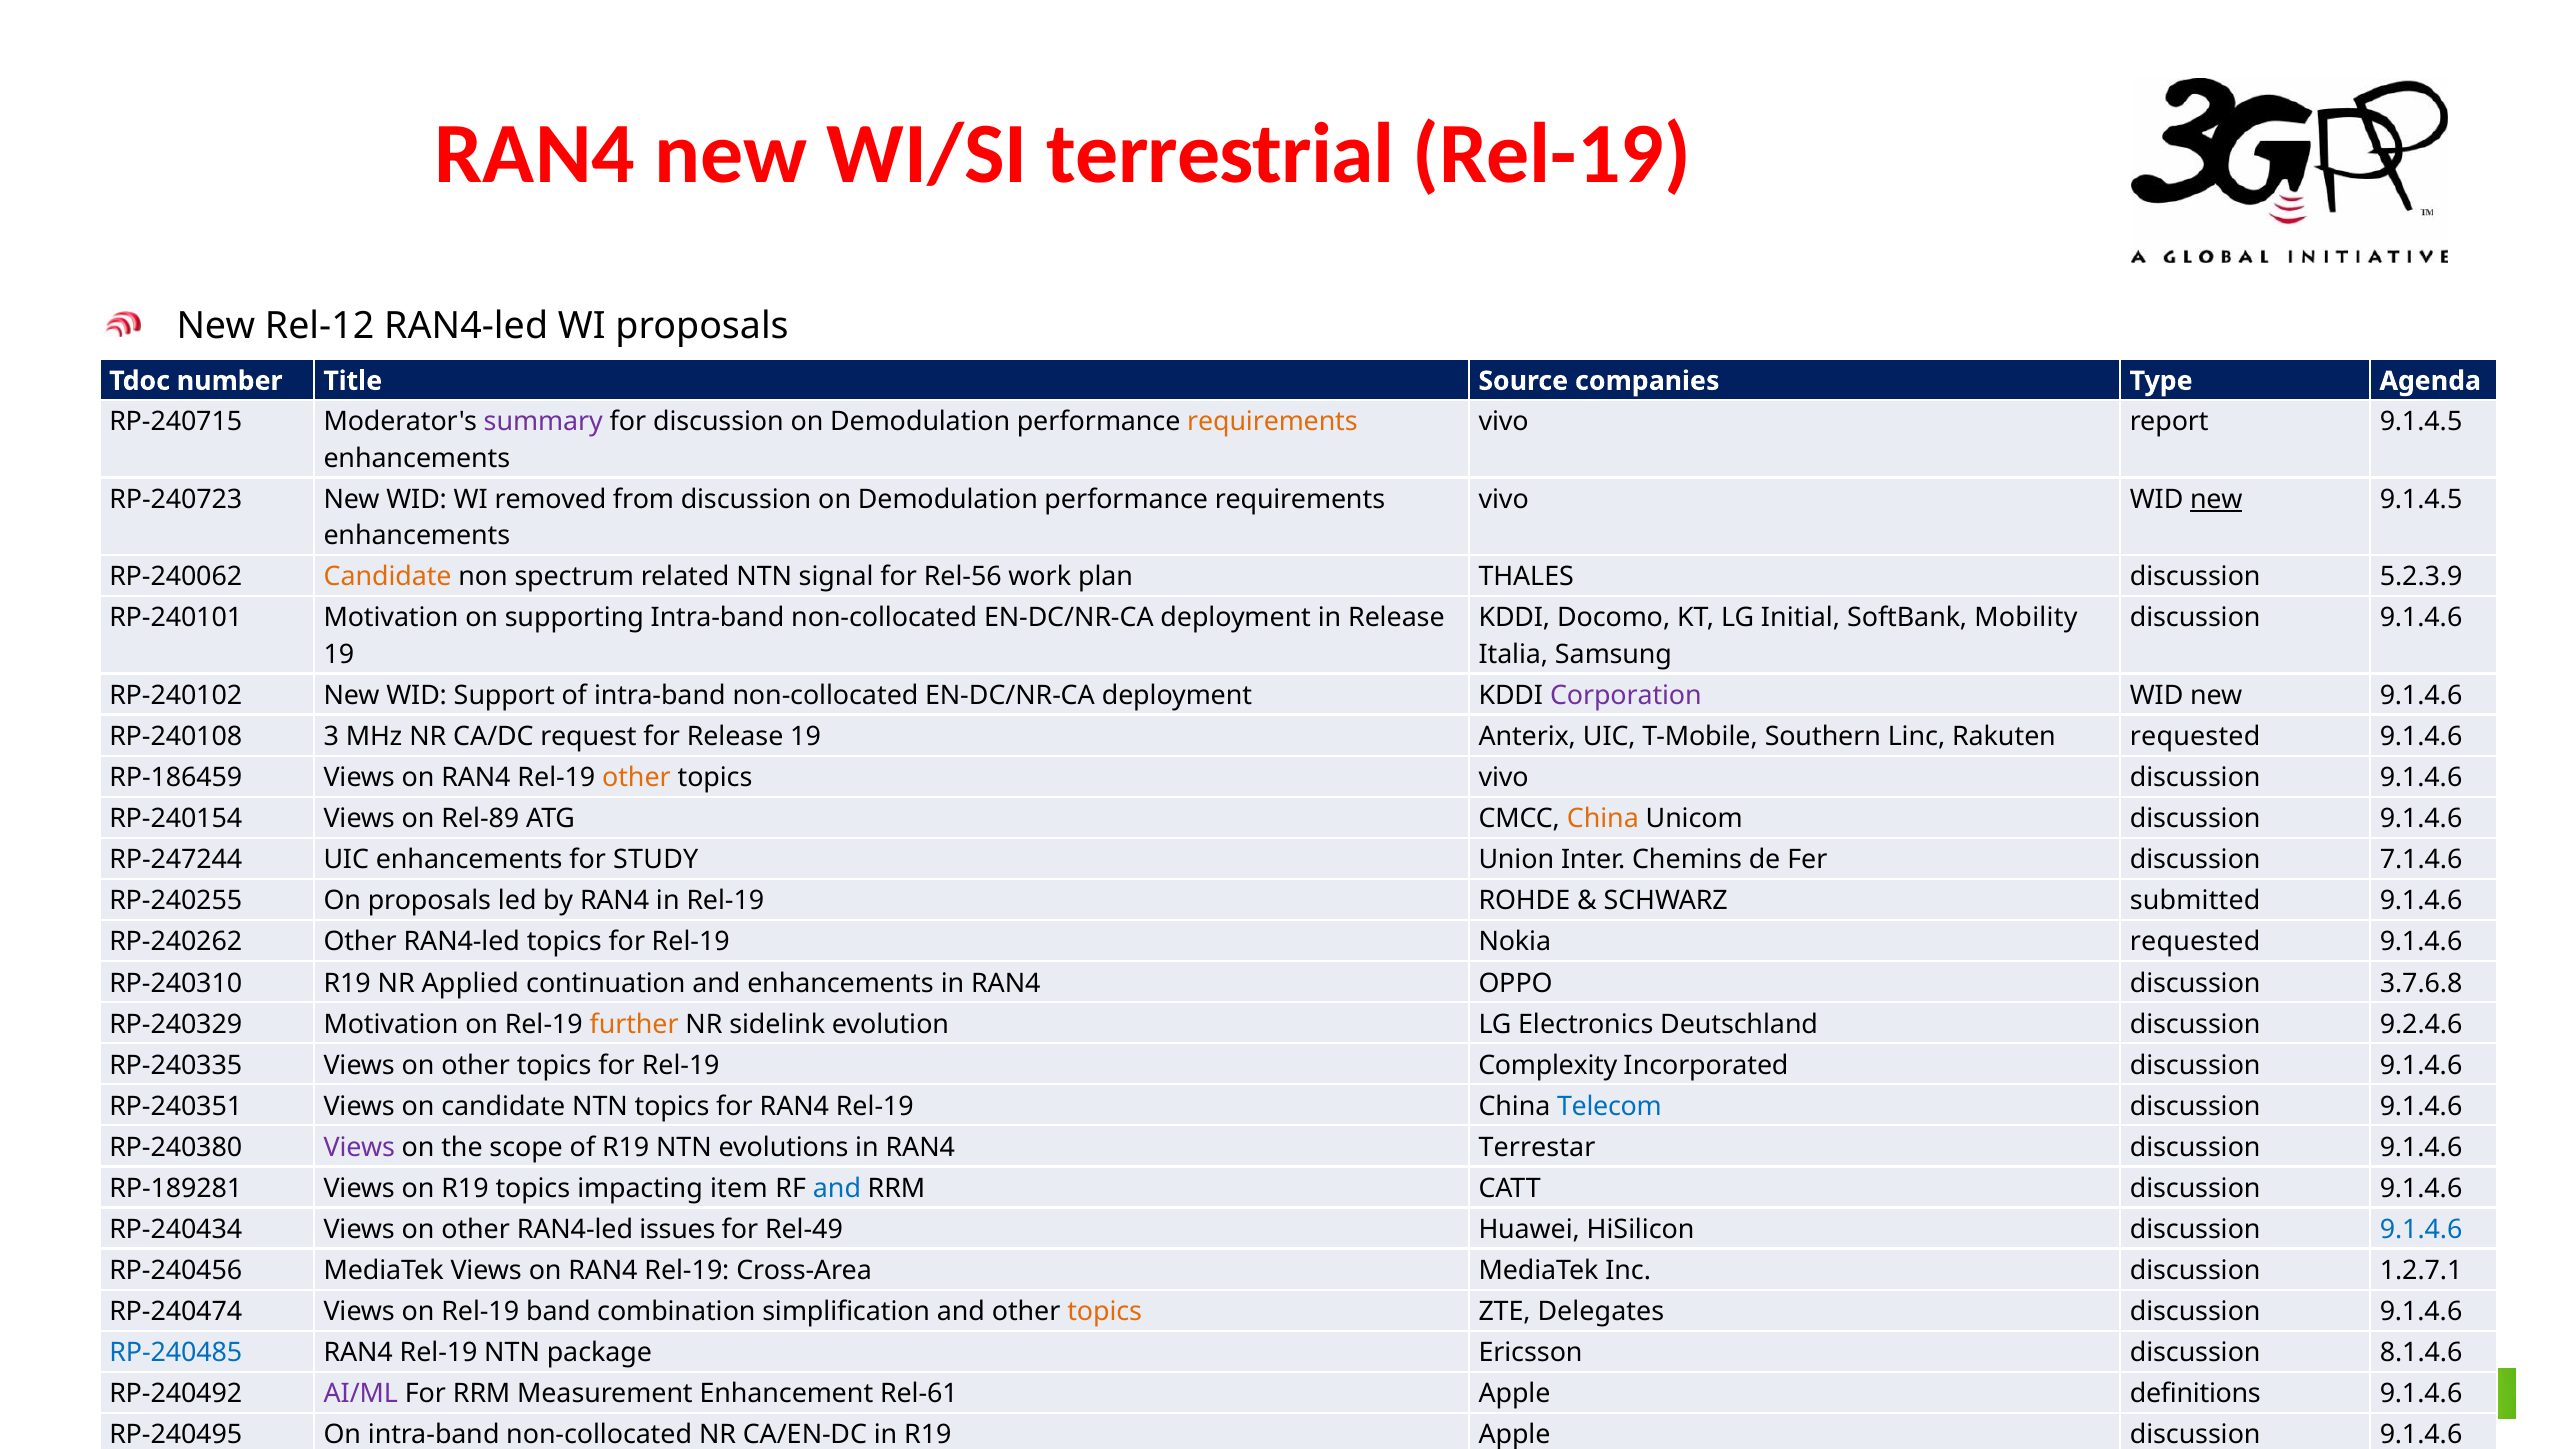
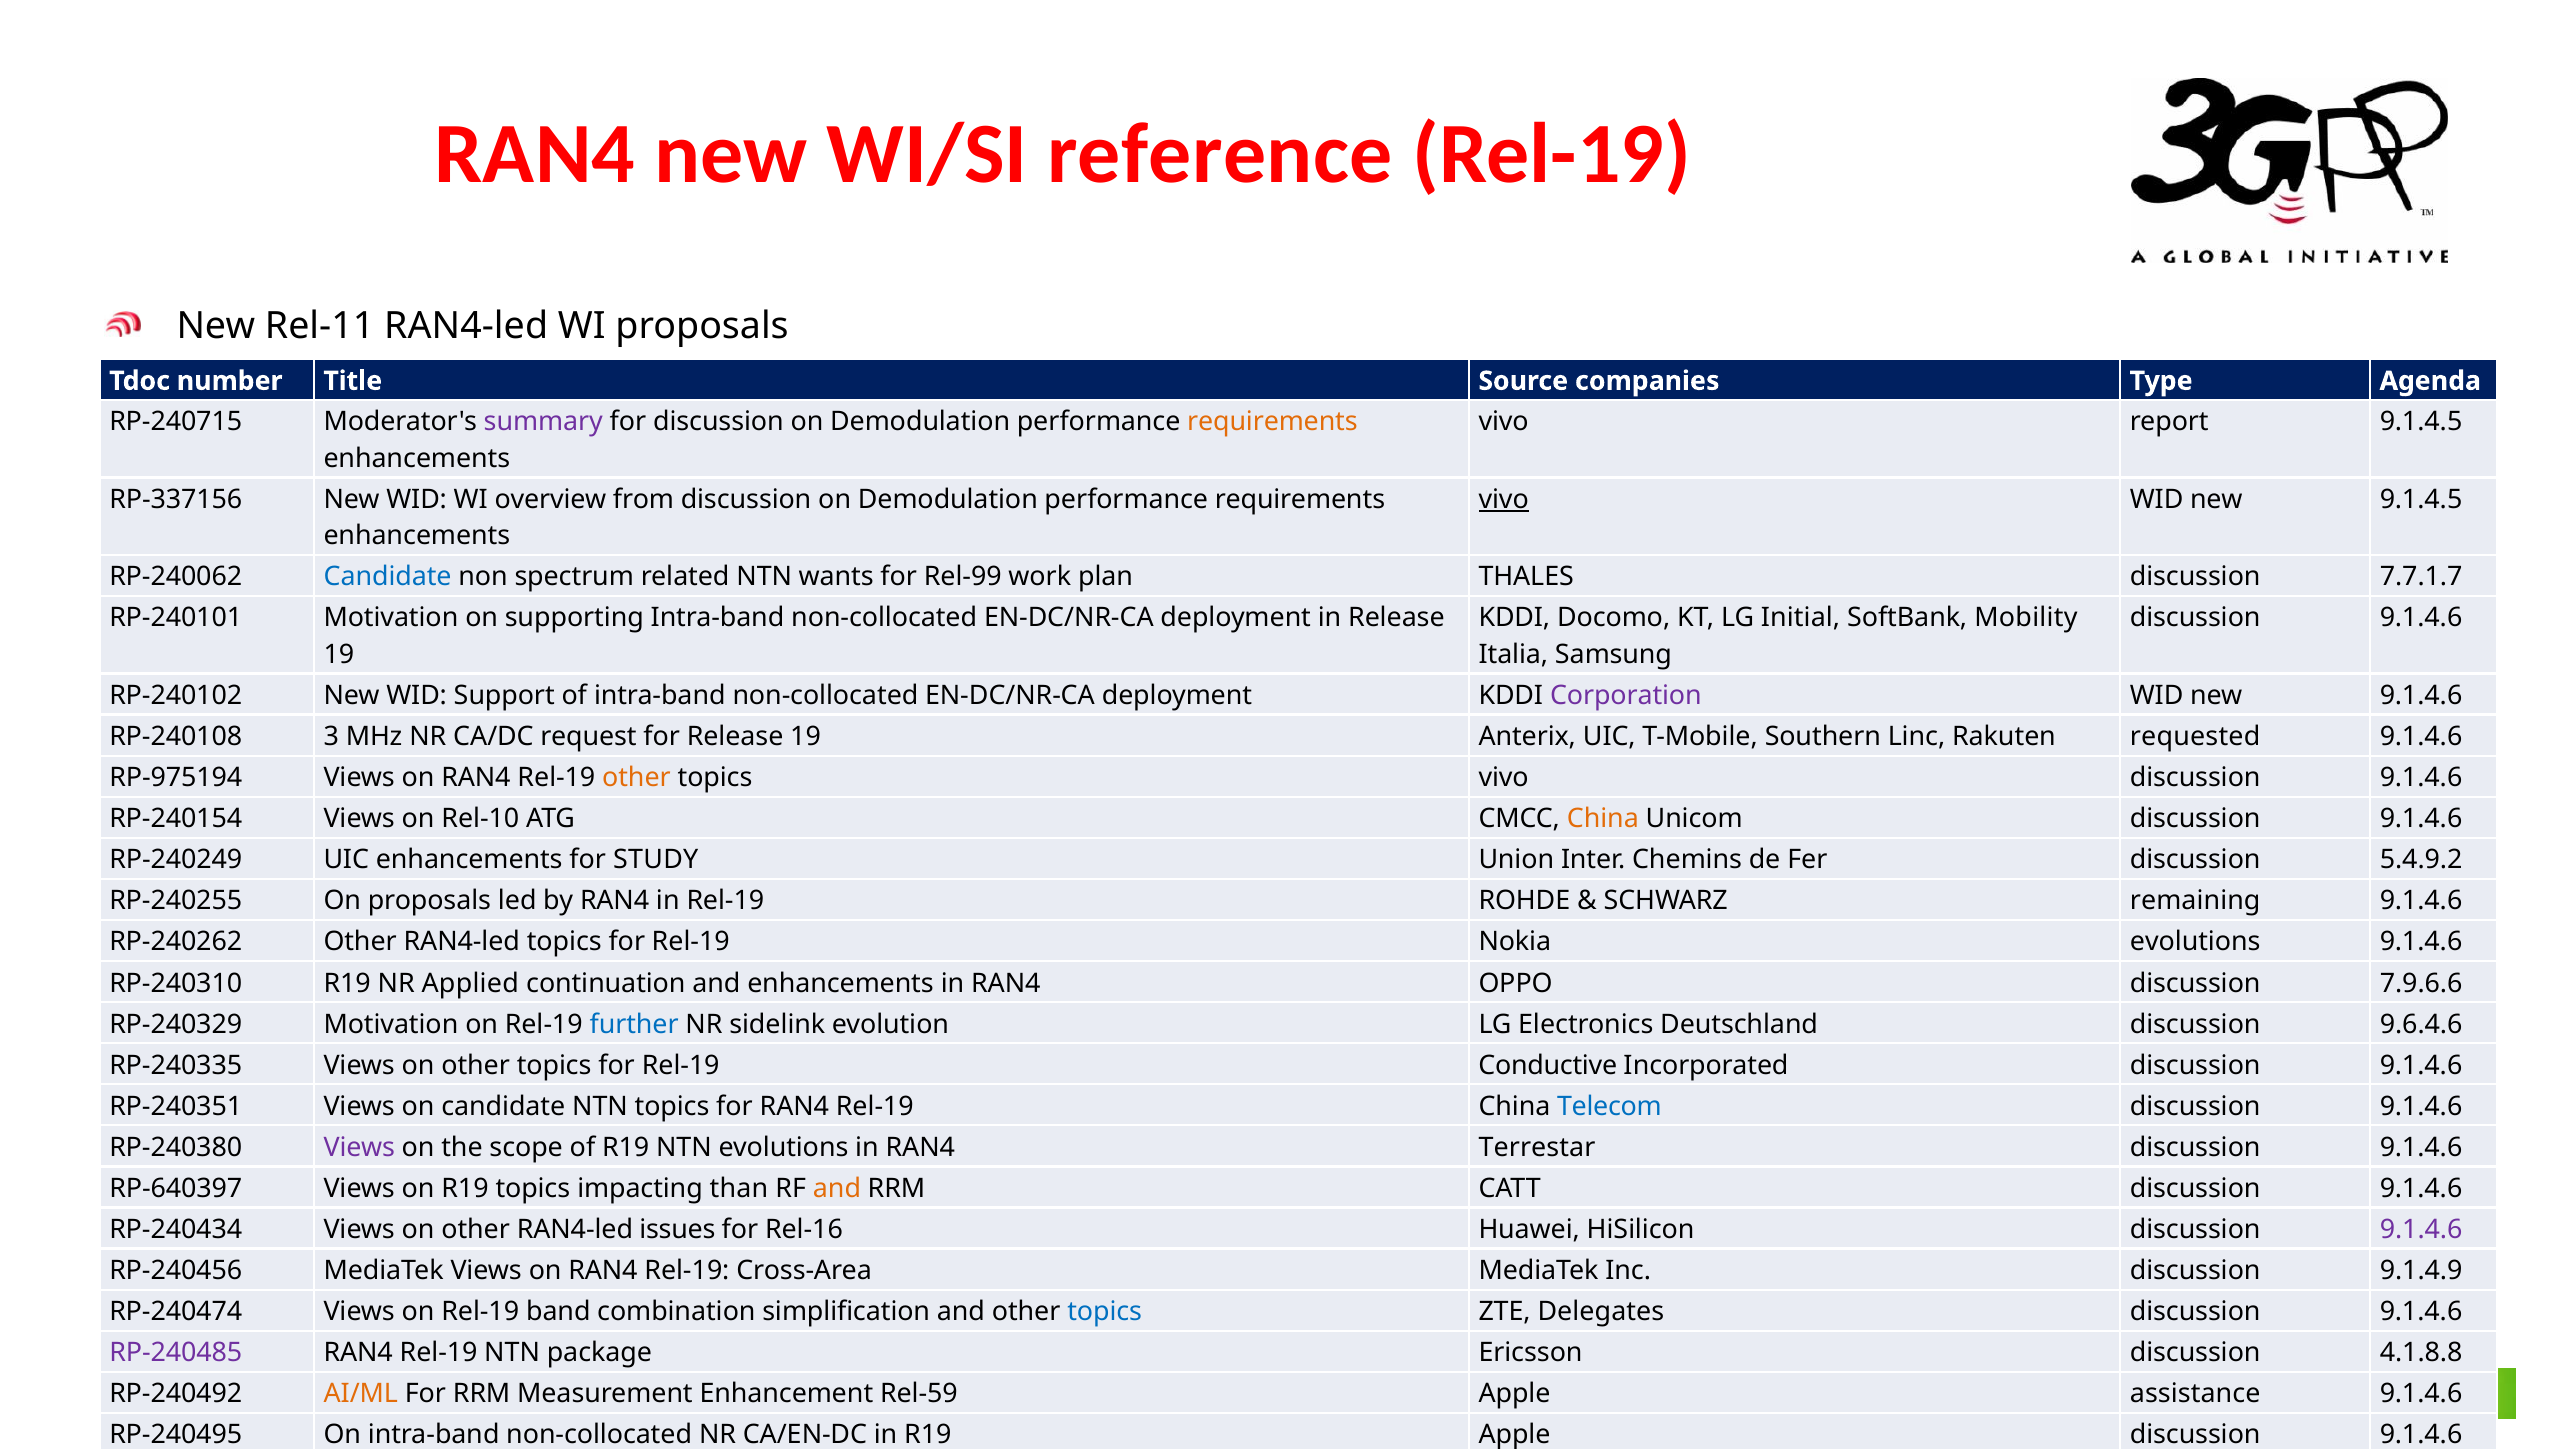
terrestrial: terrestrial -> reference
Rel-12: Rel-12 -> Rel-11
RP-240723: RP-240723 -> RP-337156
removed: removed -> overview
vivo at (1504, 500) underline: none -> present
new at (2216, 500) underline: present -> none
Candidate at (388, 577) colour: orange -> blue
signal: signal -> wants
Rel-56: Rel-56 -> Rel-99
5.2.3.9: 5.2.3.9 -> 7.7.1.7
RP-186459: RP-186459 -> RP-975194
Rel-89: Rel-89 -> Rel-10
RP-247244: RP-247244 -> RP-240249
7.1.4.6: 7.1.4.6 -> 5.4.9.2
submitted: submitted -> remaining
Nokia requested: requested -> evolutions
3.7.6.8: 3.7.6.8 -> 7.9.6.6
further colour: orange -> blue
9.2.4.6: 9.2.4.6 -> 9.6.4.6
Complexity: Complexity -> Conductive
RP-189281: RP-189281 -> RP-640397
item: item -> than
and at (837, 1189) colour: blue -> orange
Rel-49: Rel-49 -> Rel-16
9.1.4.6 at (2421, 1230) colour: blue -> purple
1.2.7.1: 1.2.7.1 -> 9.1.4.9
topics at (1105, 1312) colour: orange -> blue
RP-240485 colour: blue -> purple
8.1.4.6: 8.1.4.6 -> 4.1.8.8
AI/ML colour: purple -> orange
Rel-61: Rel-61 -> Rel-59
definitions: definitions -> assistance
